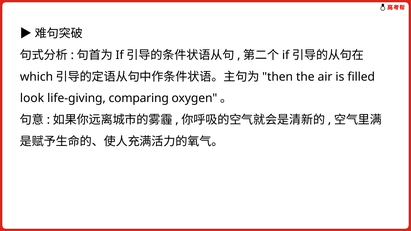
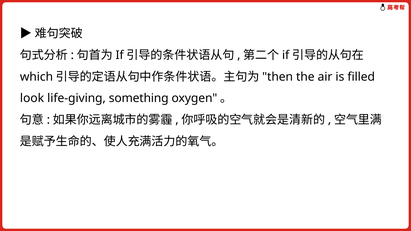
comparing: comparing -> something
